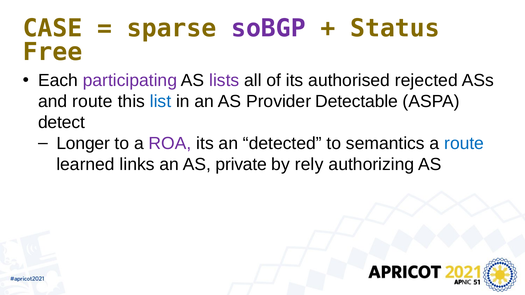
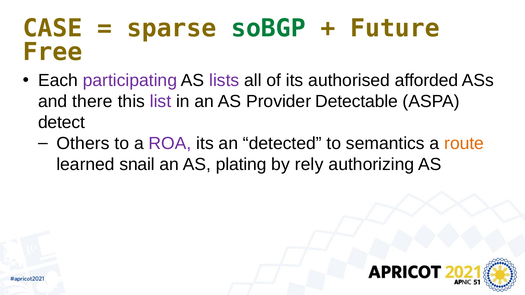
soBGP colour: purple -> green
Status: Status -> Future
rejected: rejected -> afforded
and route: route -> there
list colour: blue -> purple
Longer: Longer -> Others
route at (464, 144) colour: blue -> orange
links: links -> snail
private: private -> plating
